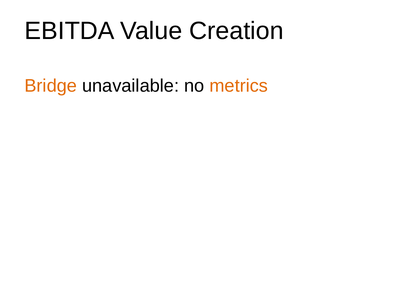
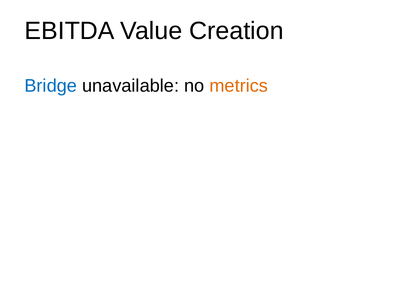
Bridge colour: orange -> blue
